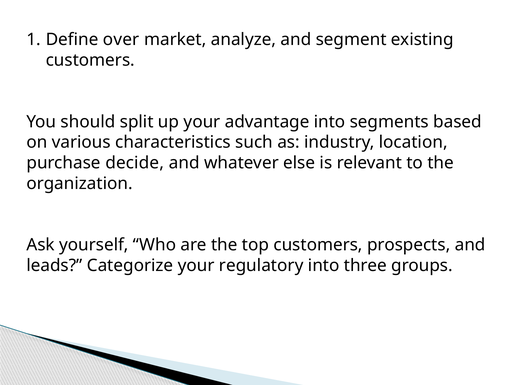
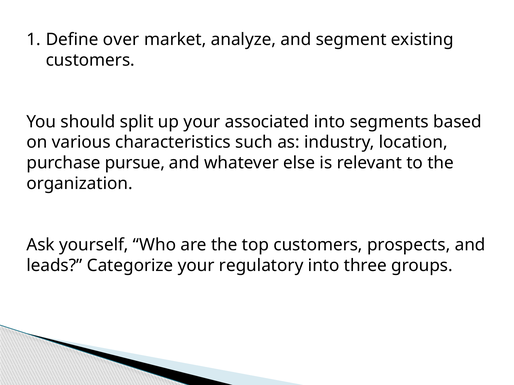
advantage: advantage -> associated
decide: decide -> pursue
